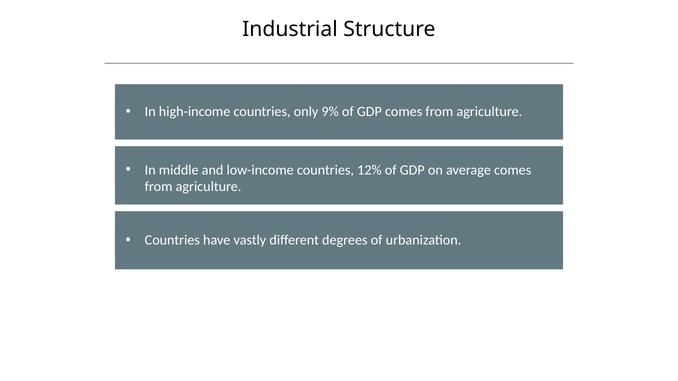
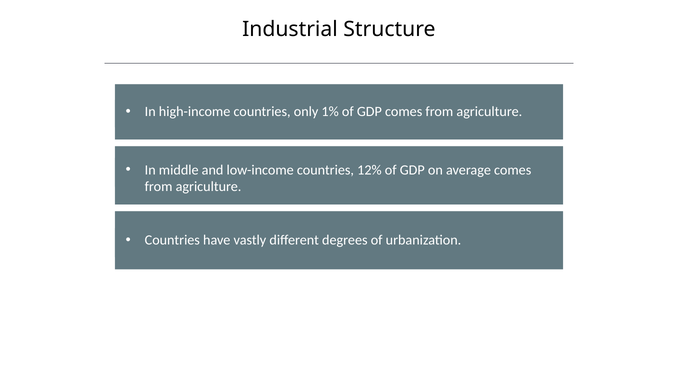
9%: 9% -> 1%
